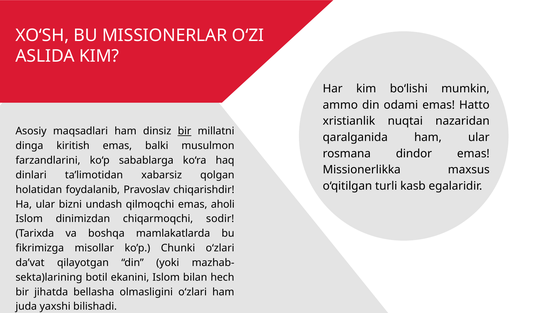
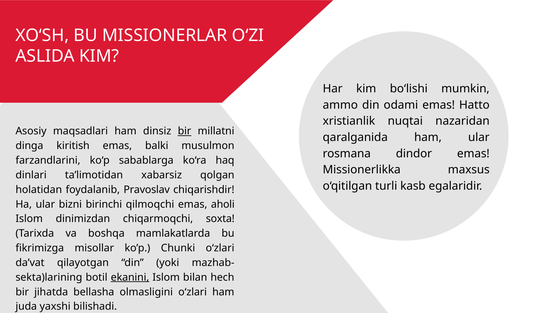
undash: undash -> birinchi
sodir: sodir -> soxta
ekanini underline: none -> present
